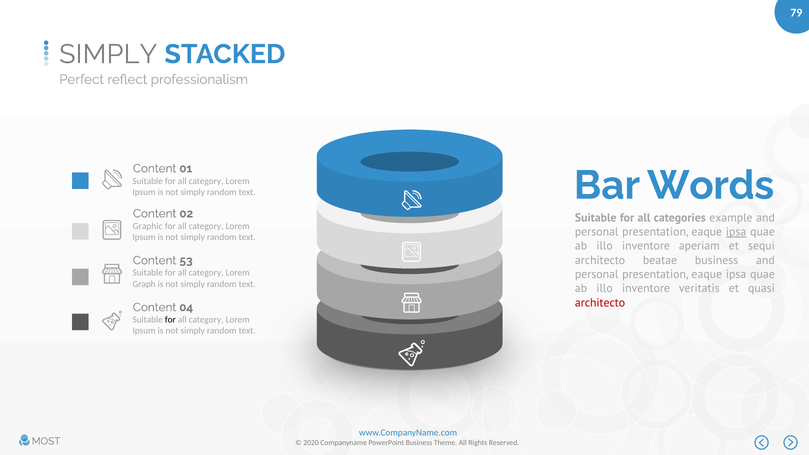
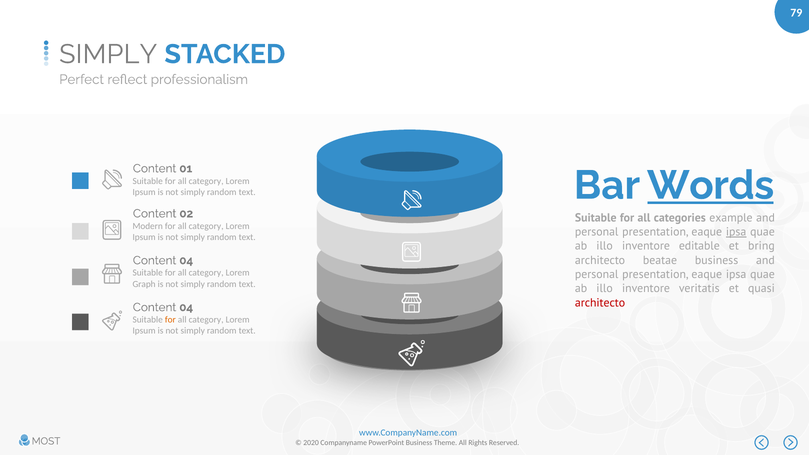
Words underline: none -> present
Graphic: Graphic -> Modern
aperiam: aperiam -> editable
sequi: sequi -> bring
53 at (186, 260): 53 -> 04
for at (170, 320) colour: black -> orange
